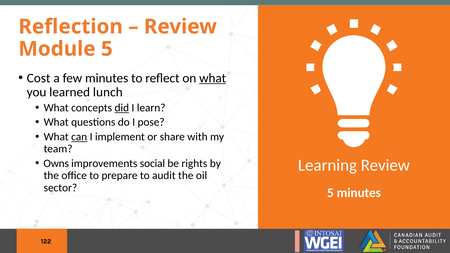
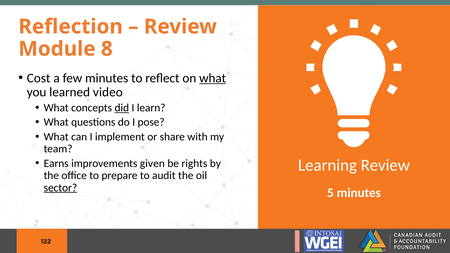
Module 5: 5 -> 8
lunch: lunch -> video
can underline: present -> none
Owns: Owns -> Earns
social: social -> given
sector underline: none -> present
